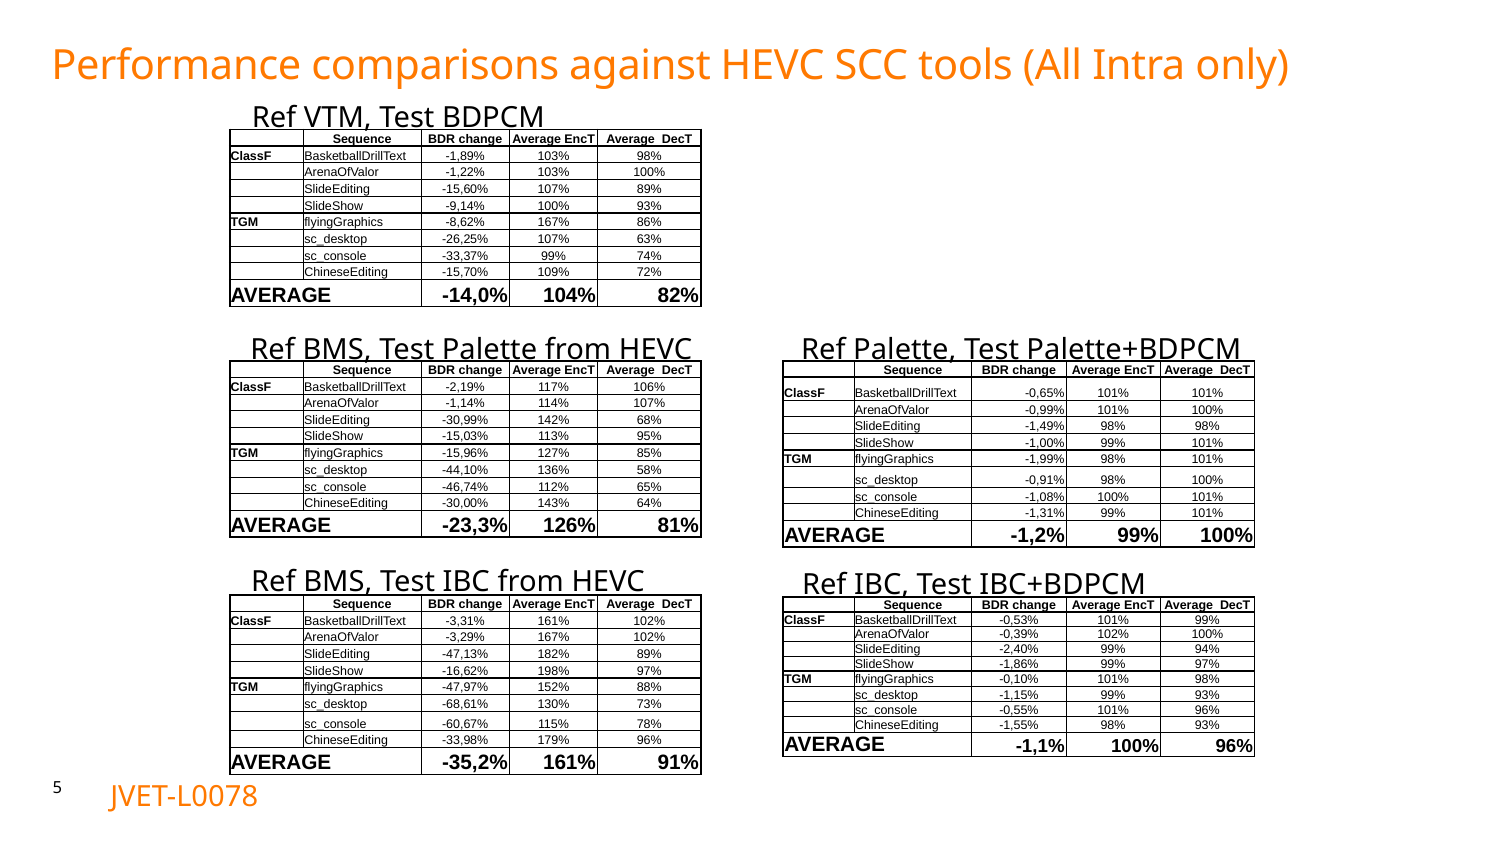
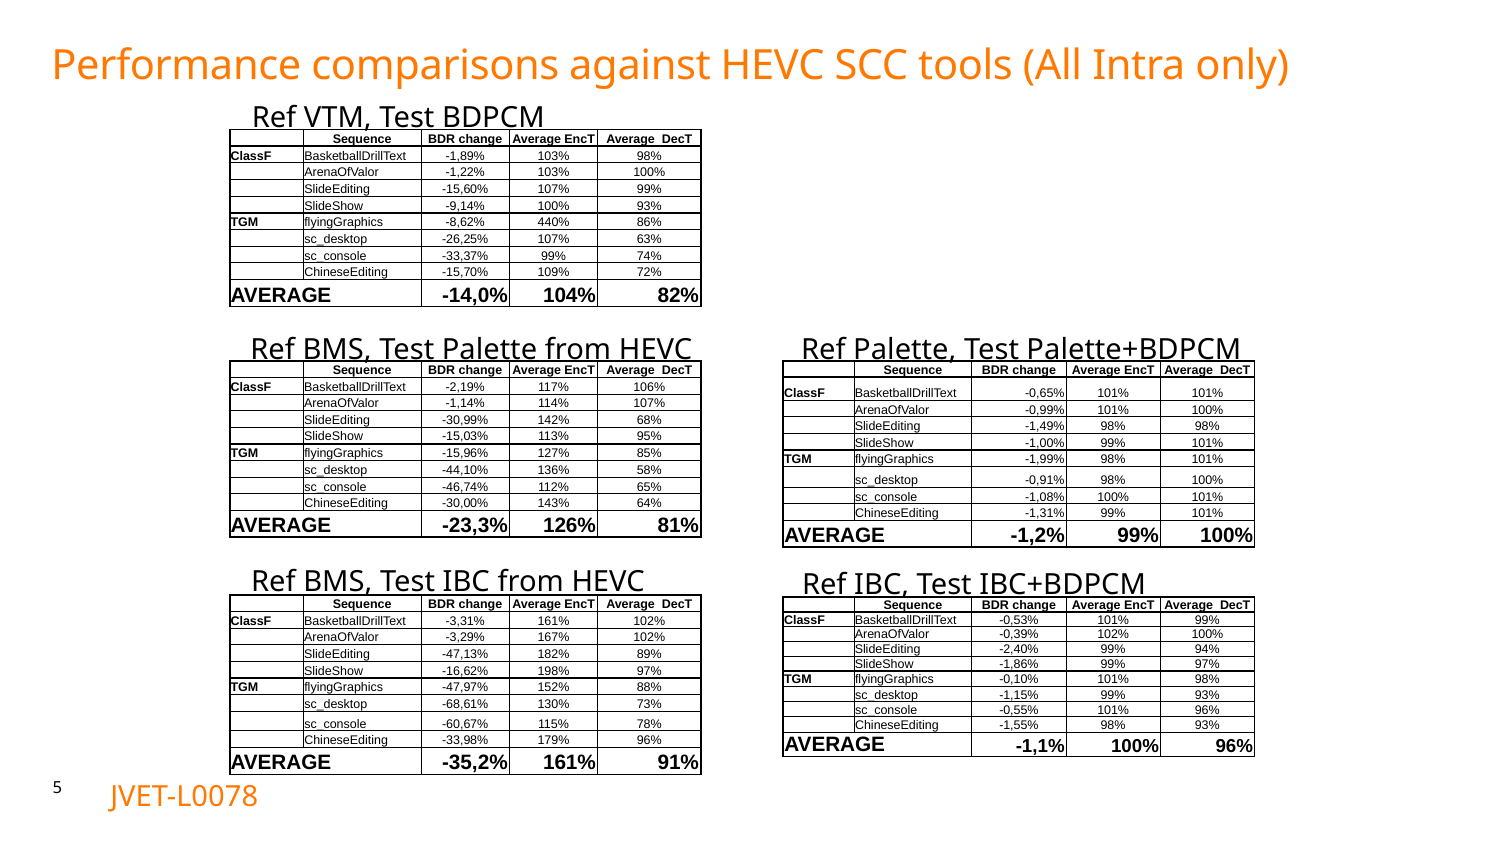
107% 89%: 89% -> 99%
-8,62% 167%: 167% -> 440%
